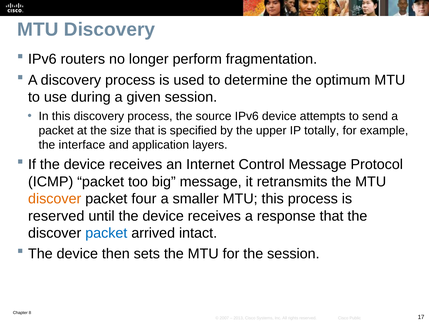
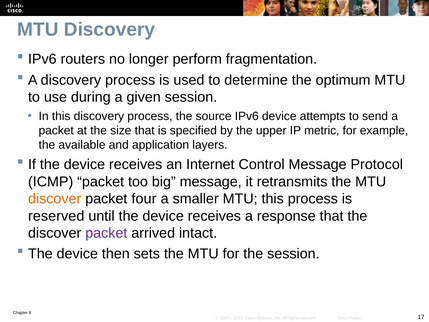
totally: totally -> metric
interface: interface -> available
packet at (106, 233) colour: blue -> purple
